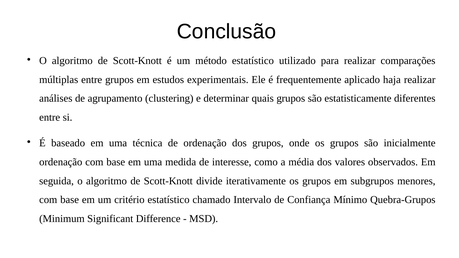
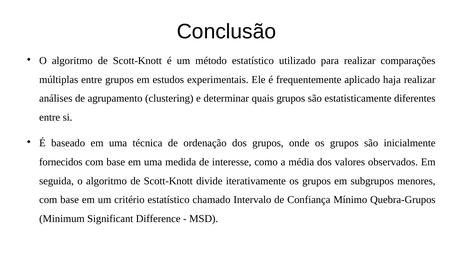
ordenação at (61, 162): ordenação -> fornecidos
